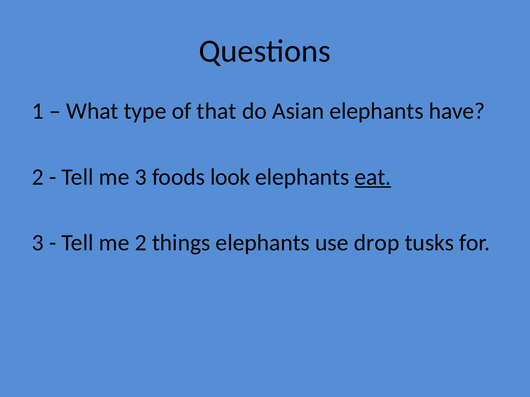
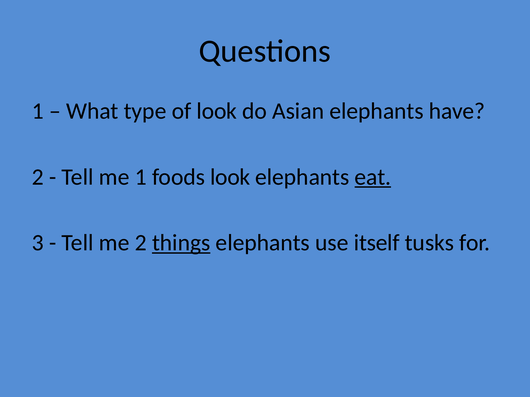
of that: that -> look
me 3: 3 -> 1
things underline: none -> present
drop: drop -> itself
